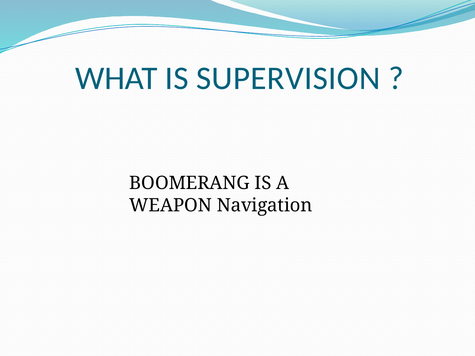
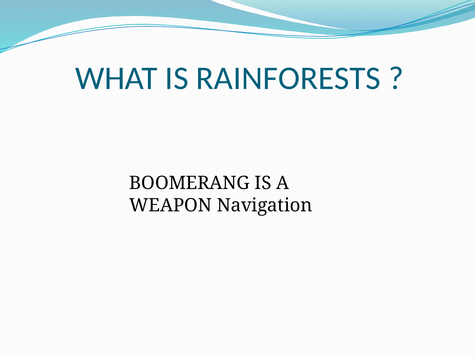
SUPERVISION: SUPERVISION -> RAINFORESTS
